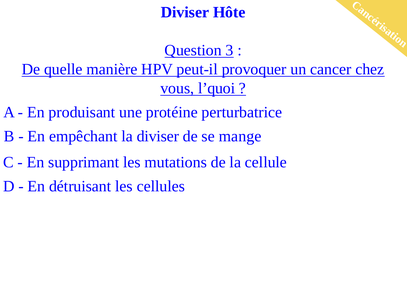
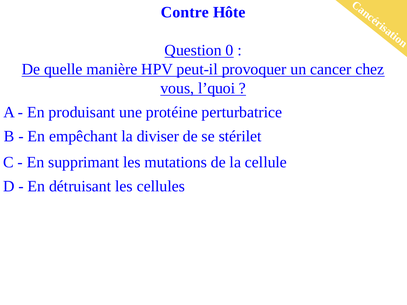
Diviser at (185, 12): Diviser -> Contre
3: 3 -> 0
mange: mange -> stérilet
